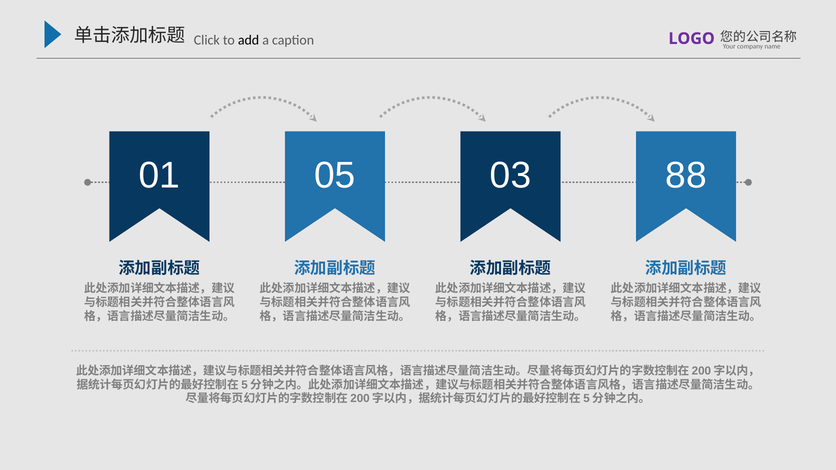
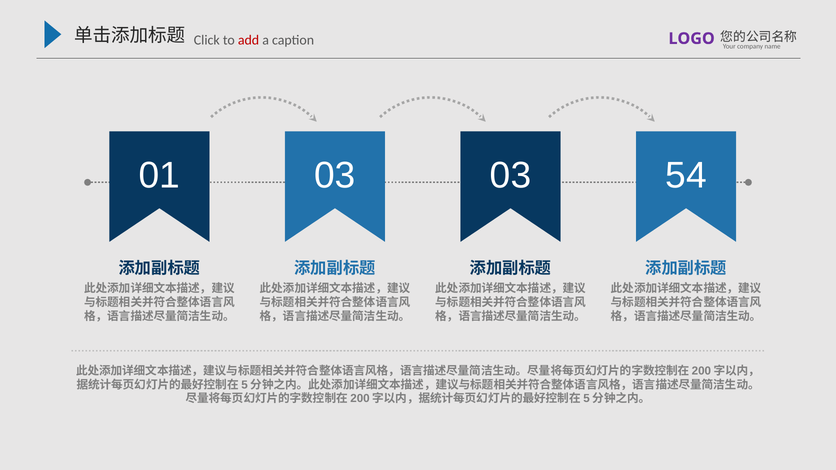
add colour: black -> red
01 05: 05 -> 03
88: 88 -> 54
